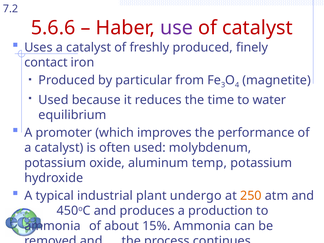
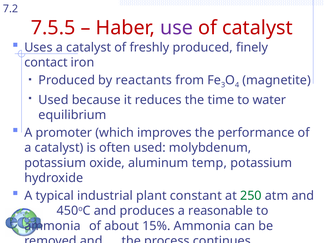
5.6.6: 5.6.6 -> 7.5.5
particular: particular -> reactants
undergo: undergo -> constant
250 colour: orange -> green
production: production -> reasonable
